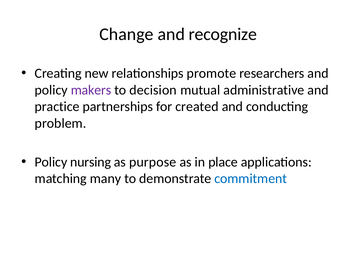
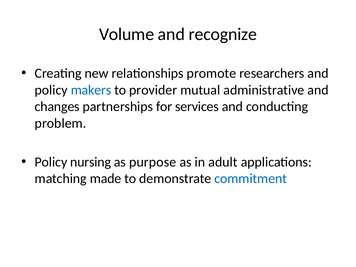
Change: Change -> Volume
makers colour: purple -> blue
decision: decision -> provider
practice: practice -> changes
created: created -> services
place: place -> adult
many: many -> made
